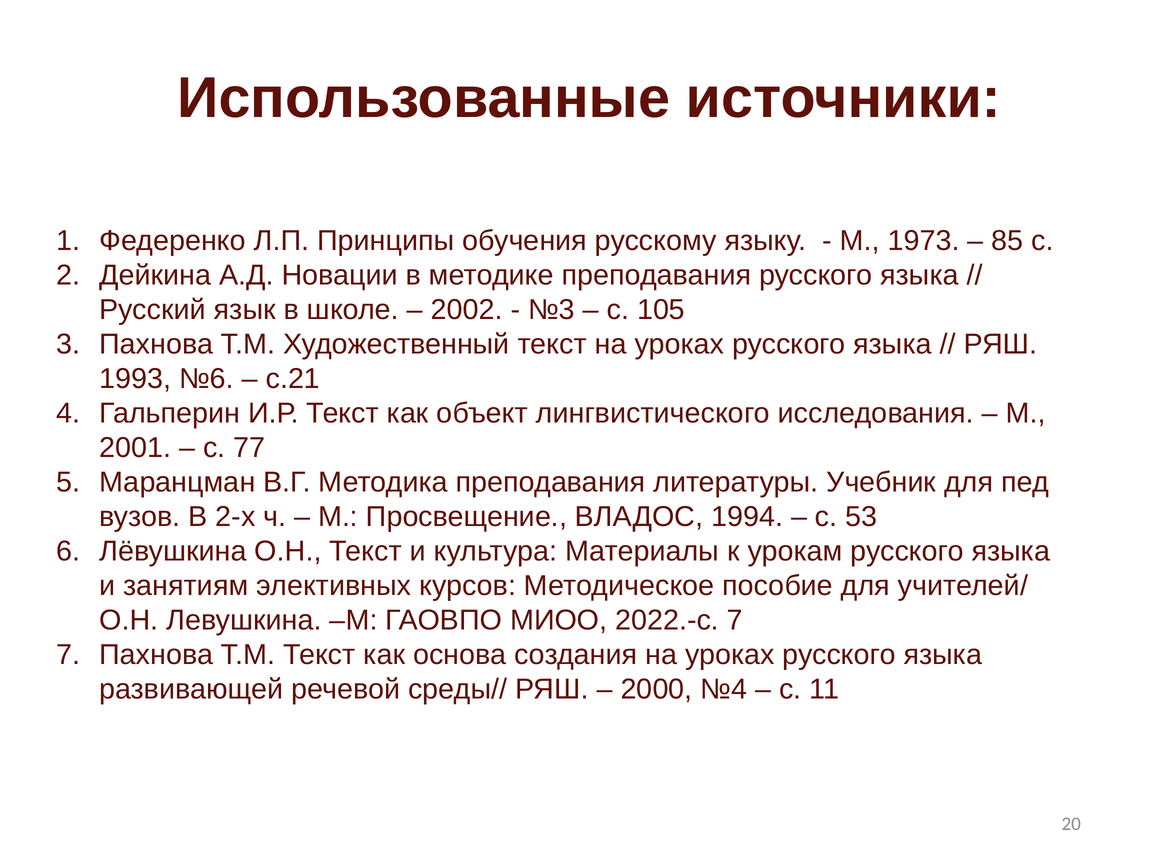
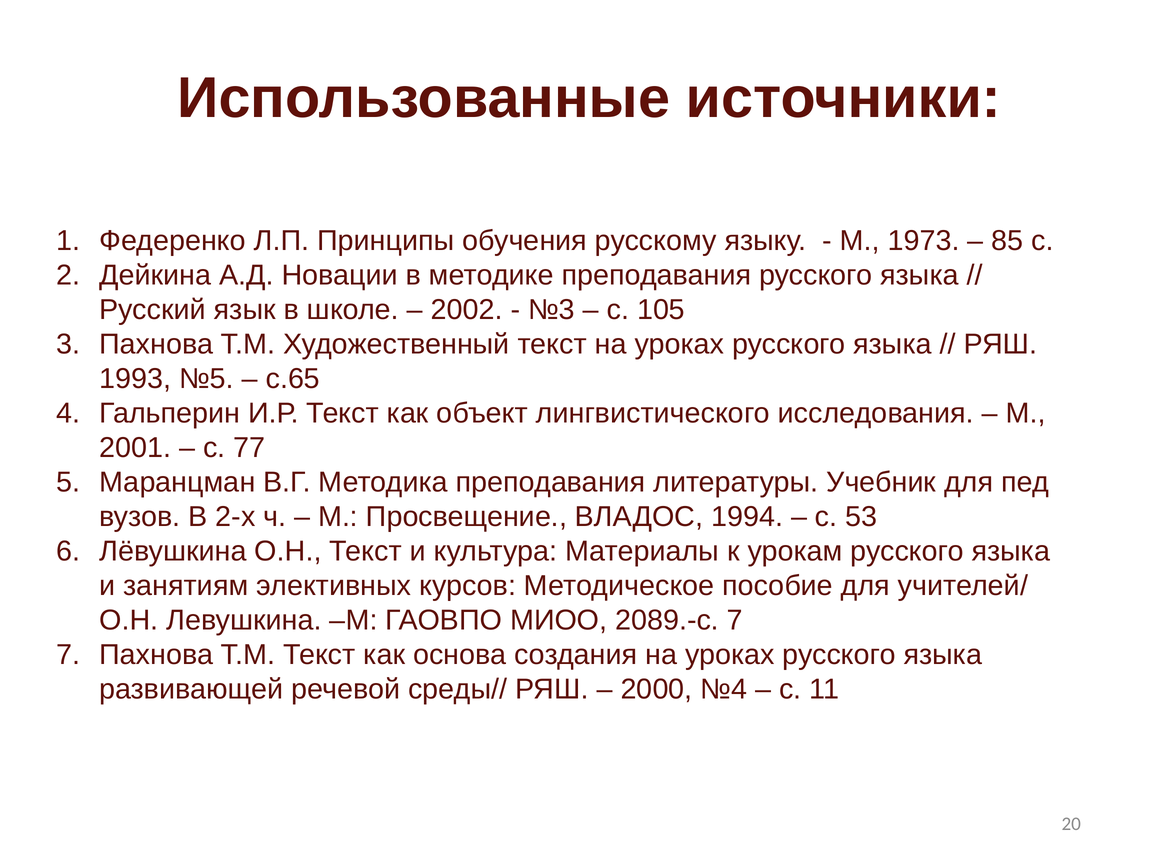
№6: №6 -> №5
с.21: с.21 -> с.65
2022.-с: 2022.-с -> 2089.-с
